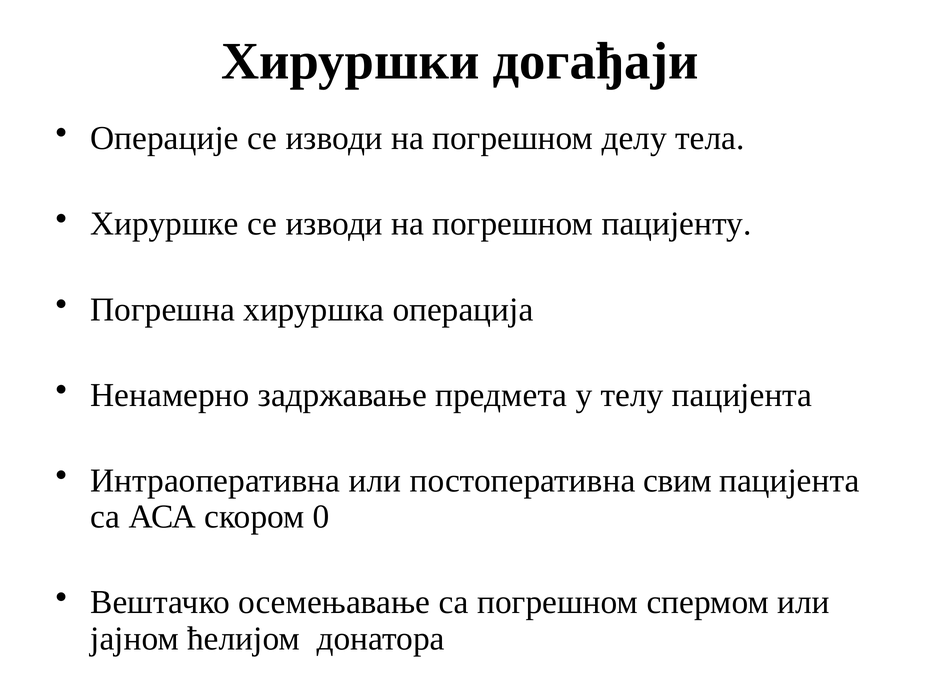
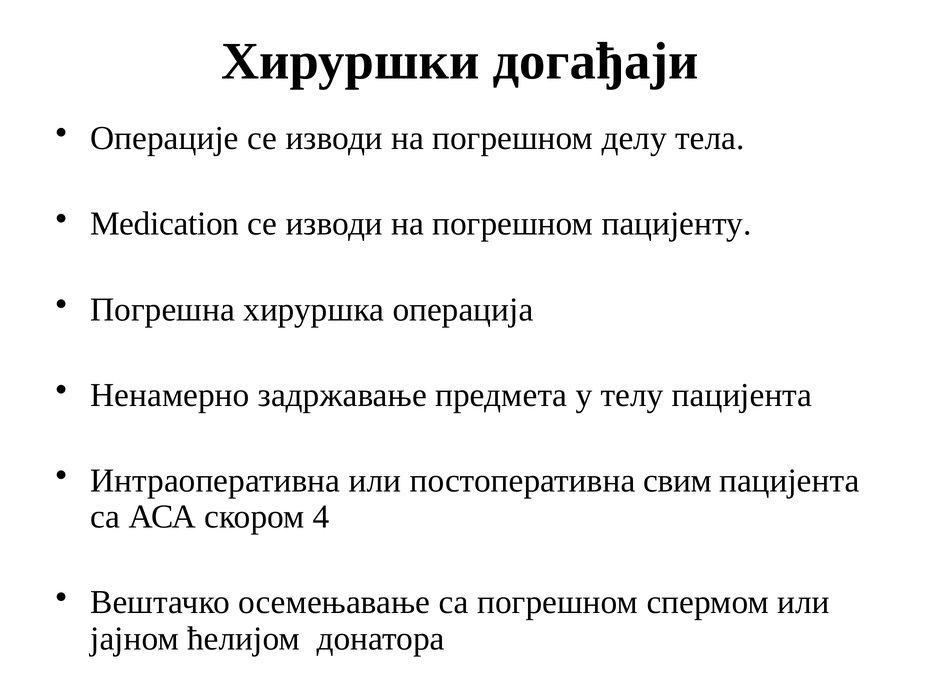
Хируршке: Хируршке -> Medication
0: 0 -> 4
